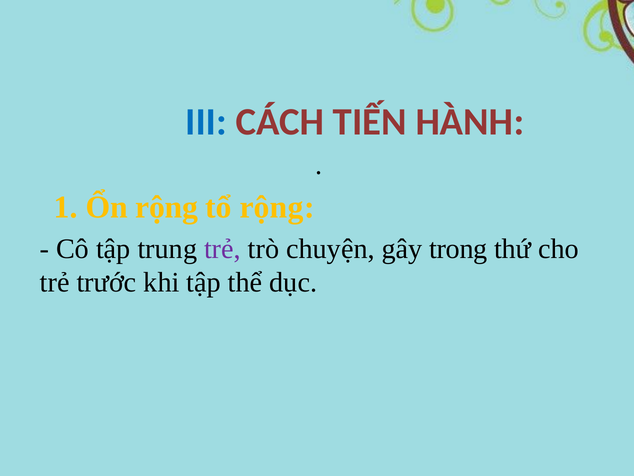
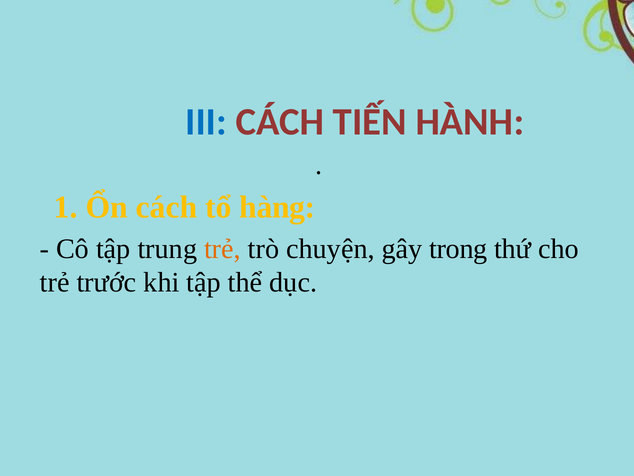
Ổn rộng: rộng -> cách
tổ rộng: rộng -> hàng
trẻ at (222, 249) colour: purple -> orange
